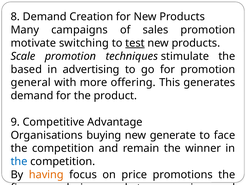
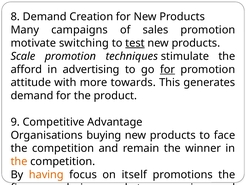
based: based -> afford
for at (168, 69) underline: none -> present
general: general -> attitude
offering: offering -> towards
generate at (173, 135): generate -> products
the at (19, 161) colour: blue -> orange
on price: price -> itself
